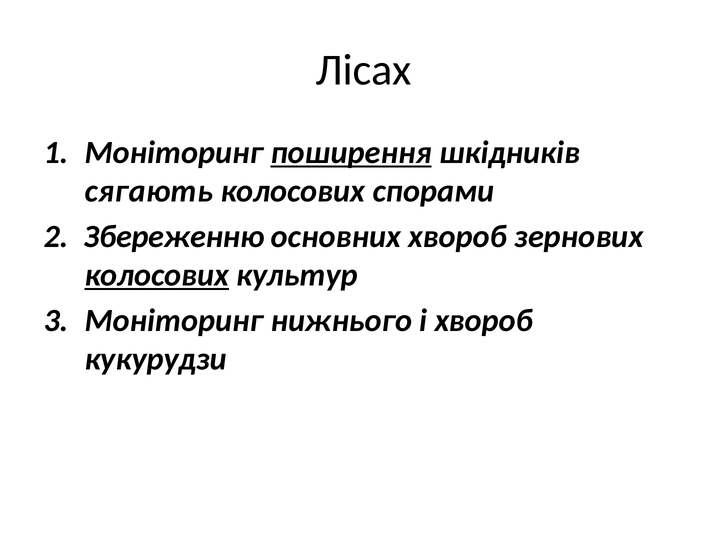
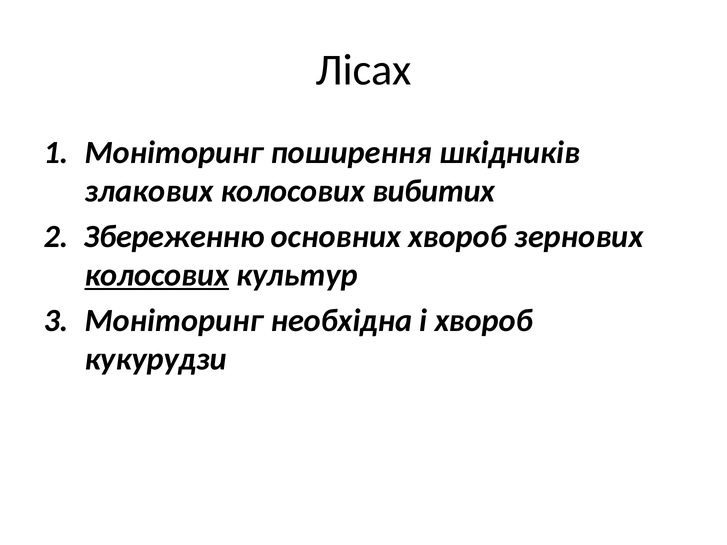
поширення underline: present -> none
сягають: сягають -> злакових
спорами: спорами -> вибитих
нижнього: нижнього -> необхідна
